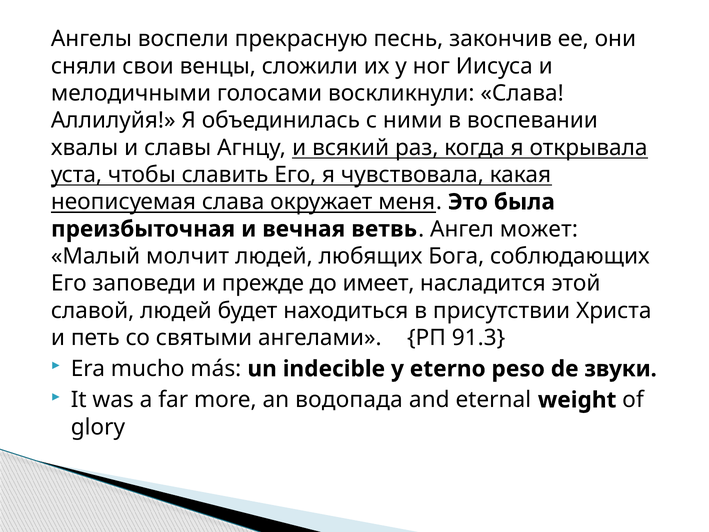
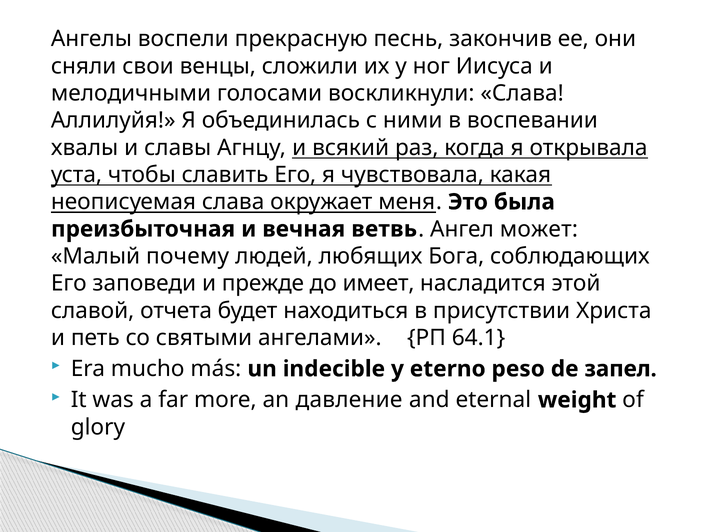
молчит: молчит -> почему
славой людей: людей -> отчета
91.3: 91.3 -> 64.1
звуки: звуки -> запел
водопада: водопада -> давление
